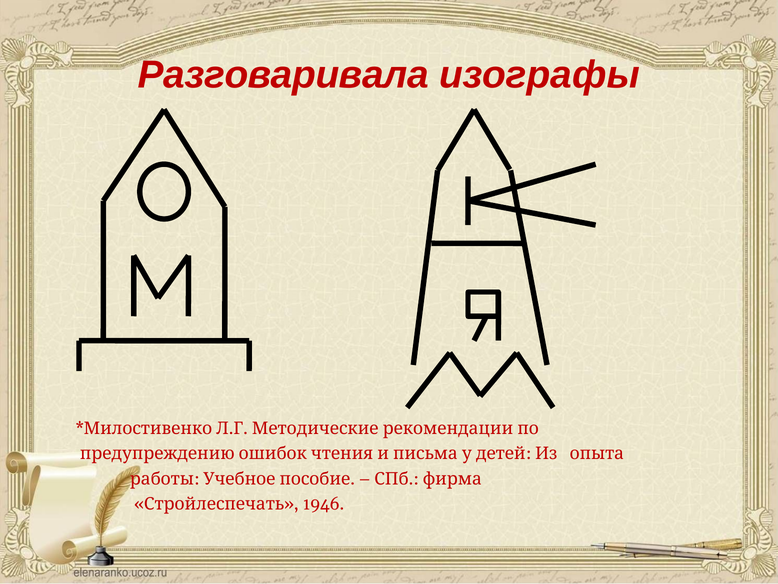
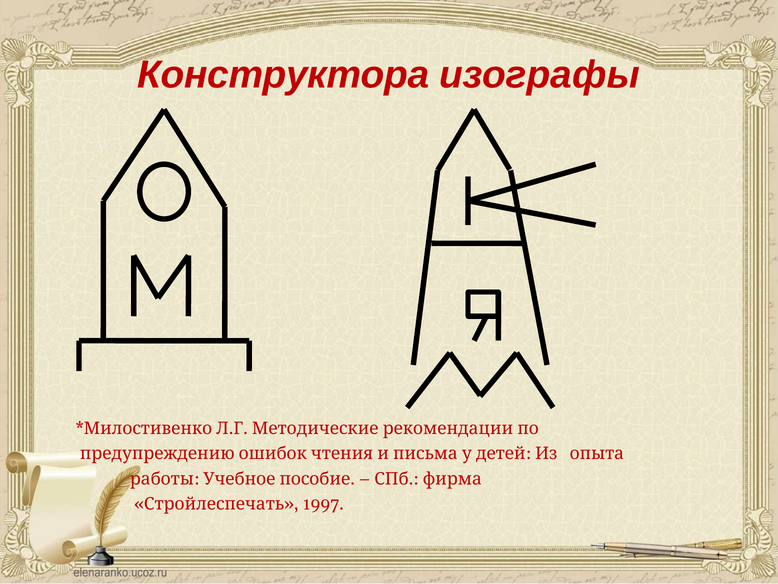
Разговаривала: Разговаривала -> Конструктора
1946: 1946 -> 1997
